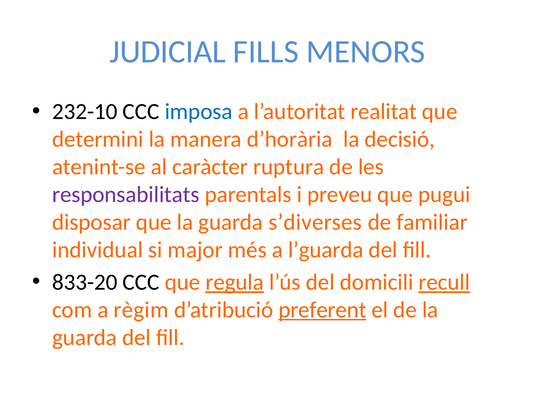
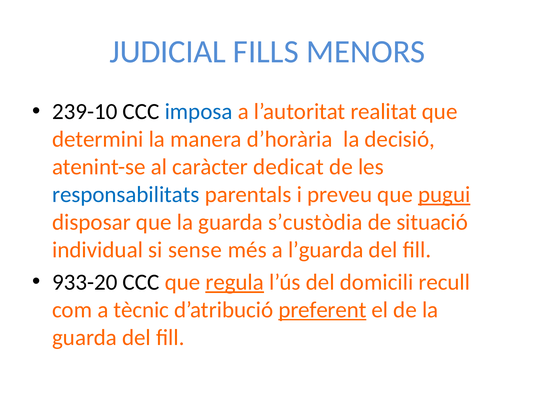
232-10: 232-10 -> 239-10
ruptura: ruptura -> dedicat
responsabilitats colour: purple -> blue
pugui underline: none -> present
s’diverses: s’diverses -> s’custòdia
familiar: familiar -> situació
major: major -> sense
833-20: 833-20 -> 933-20
recull underline: present -> none
règim: règim -> tècnic
